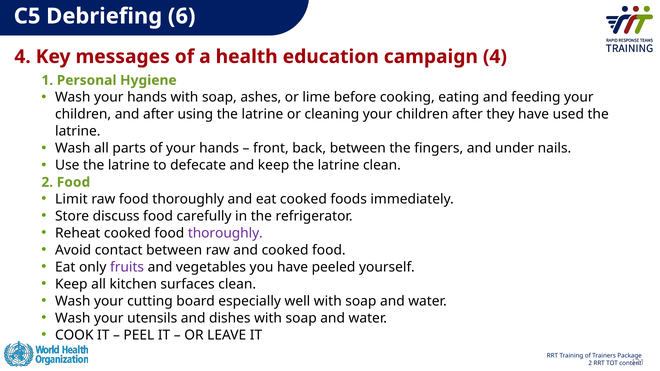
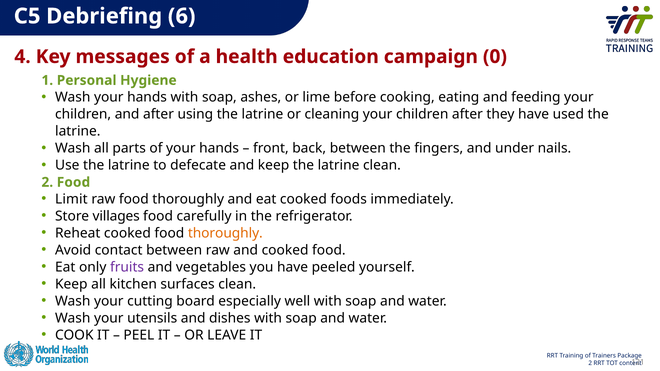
campaign 4: 4 -> 0
discuss: discuss -> villages
thoroughly at (225, 233) colour: purple -> orange
